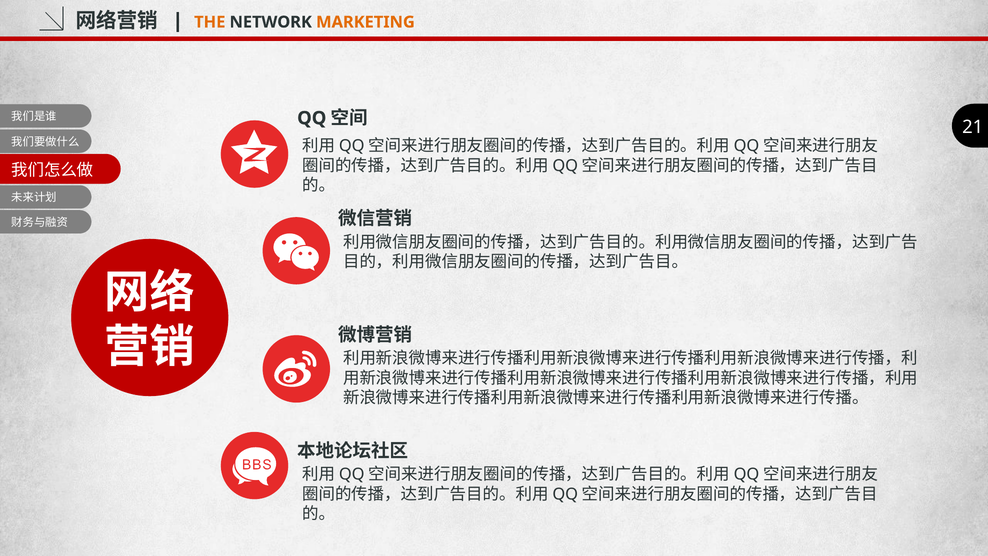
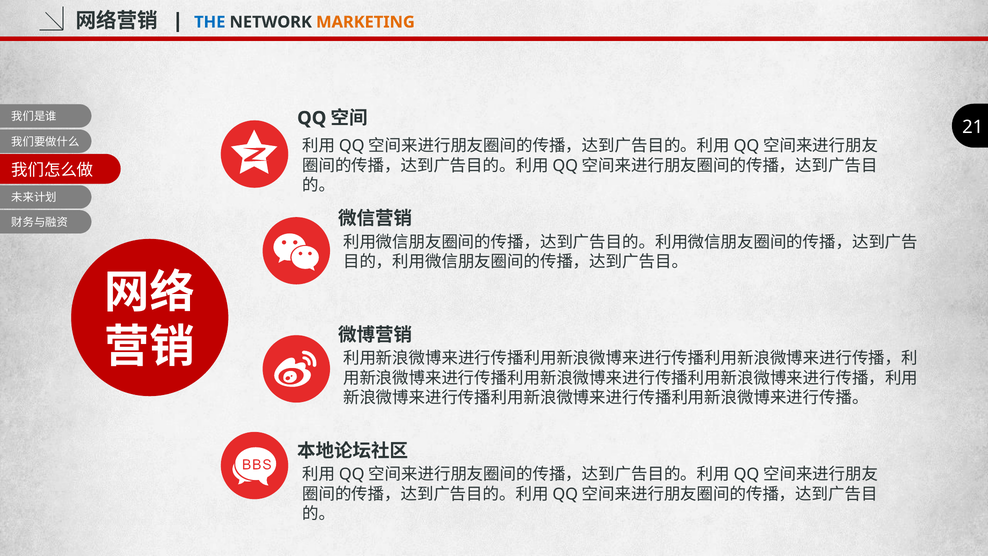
THE colour: orange -> blue
